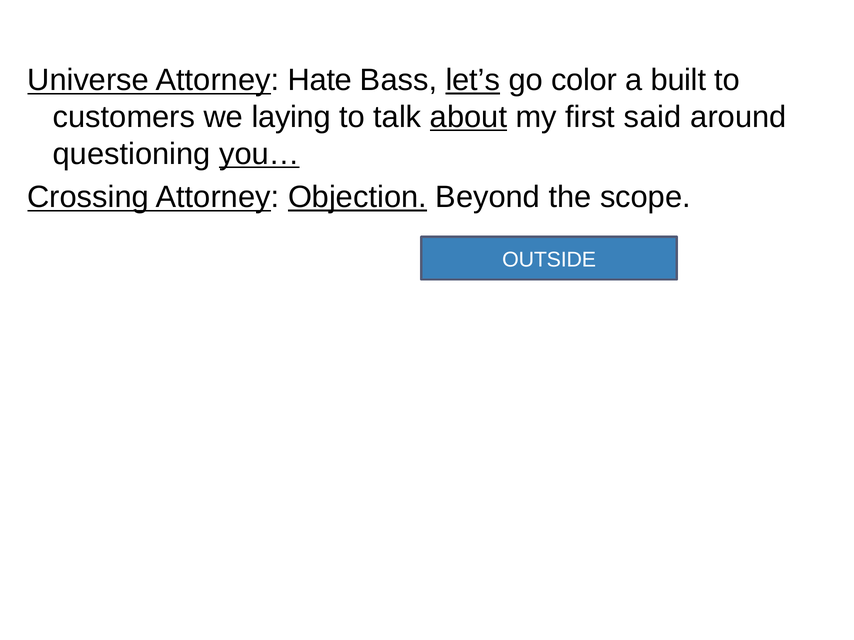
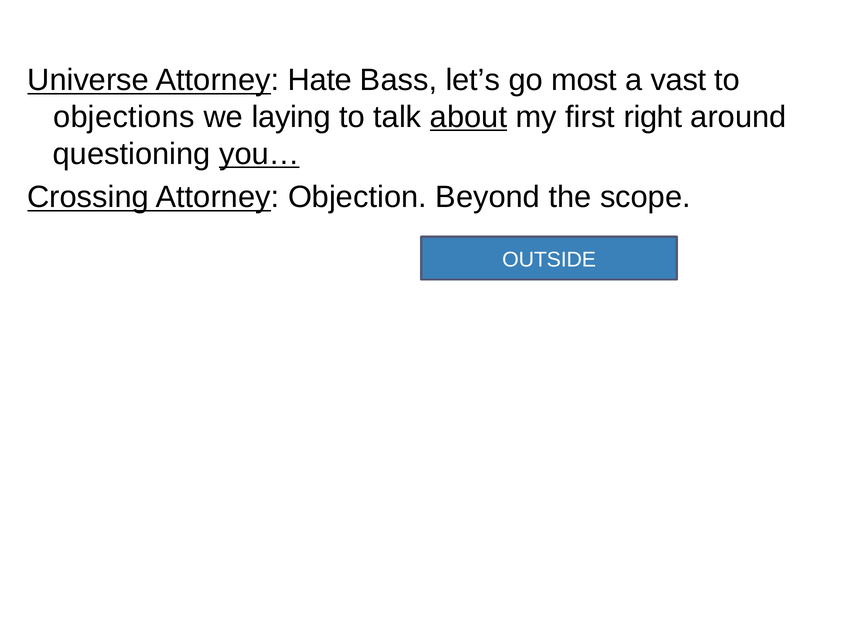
let’s underline: present -> none
color: color -> most
built: built -> vast
customers: customers -> objections
said: said -> right
Objection underline: present -> none
